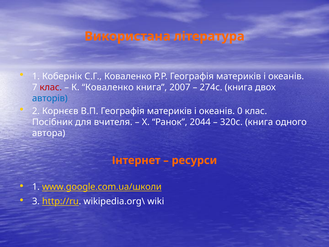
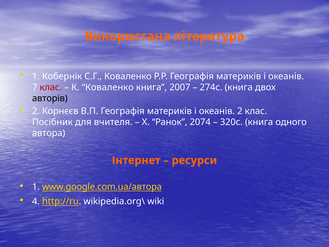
авторів colour: blue -> black
океанів 0: 0 -> 2
2044: 2044 -> 2074
www.google.com.ua/школи: www.google.com.ua/школи -> www.google.com.ua/автора
3: 3 -> 4
